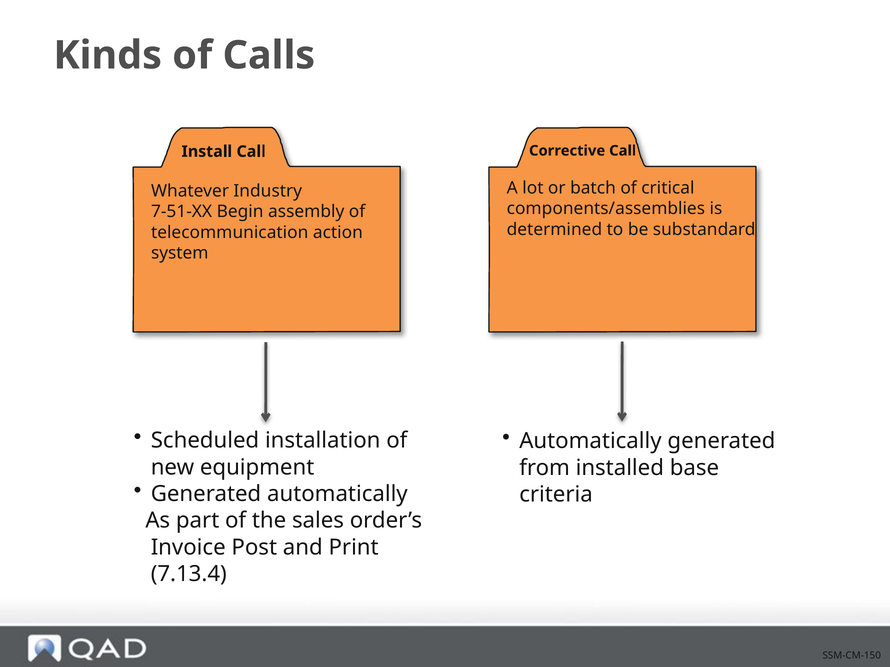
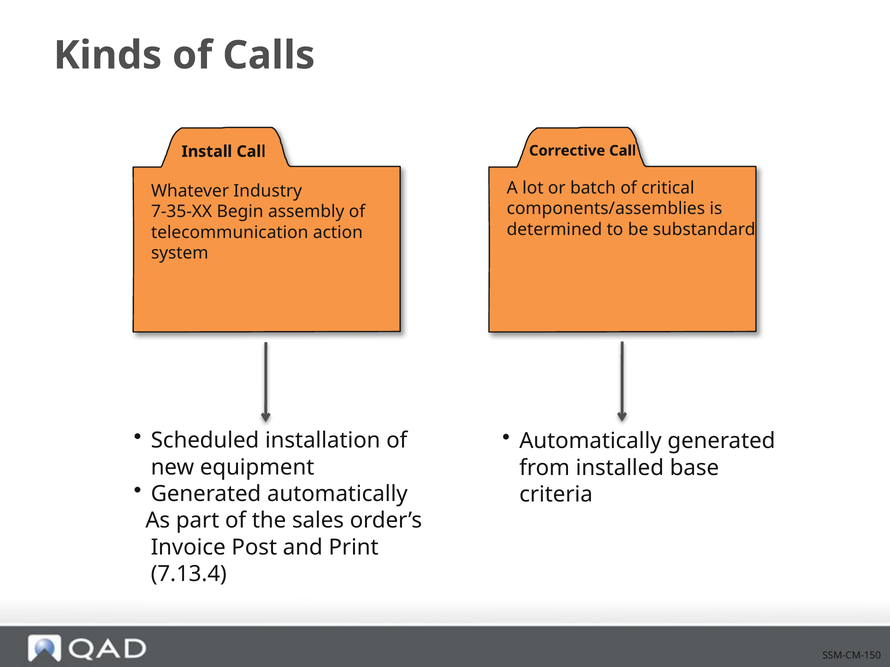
7-51-XX: 7-51-XX -> 7-35-XX
